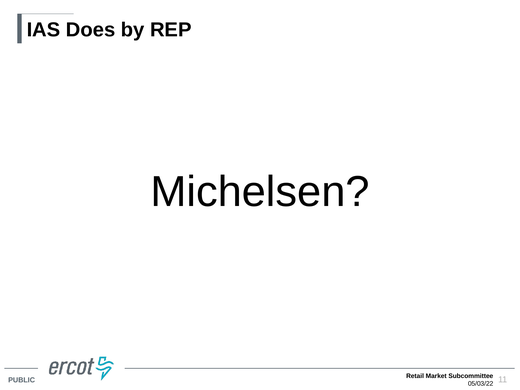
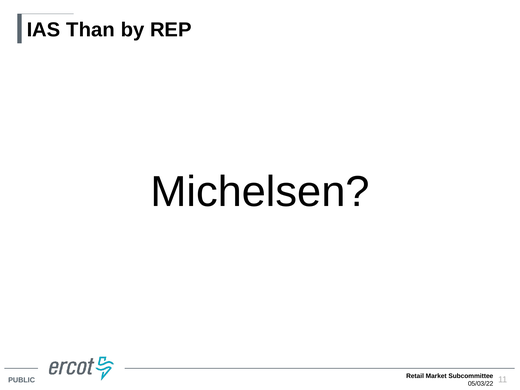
Does: Does -> Than
